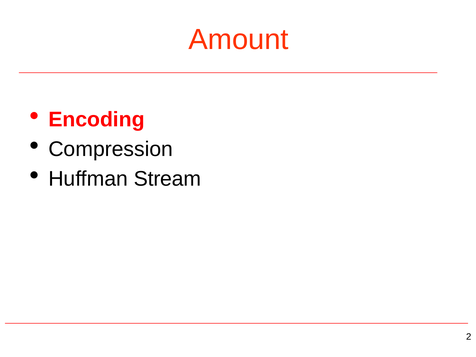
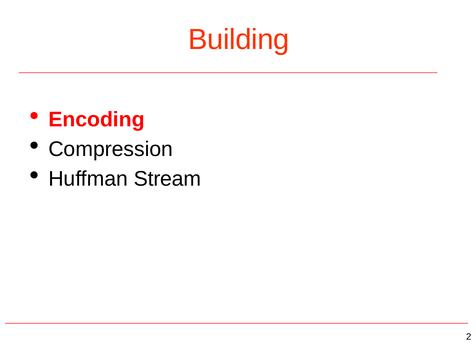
Amount: Amount -> Building
